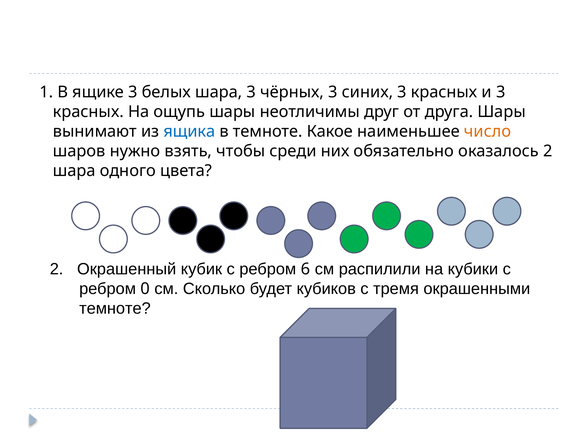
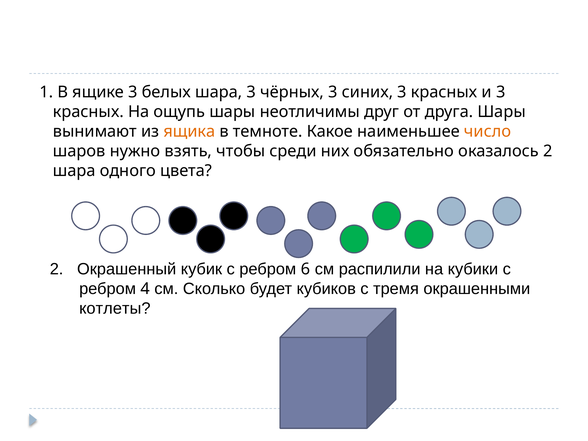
ящика colour: blue -> orange
0: 0 -> 4
темноте at (115, 308): темноте -> котлеты
